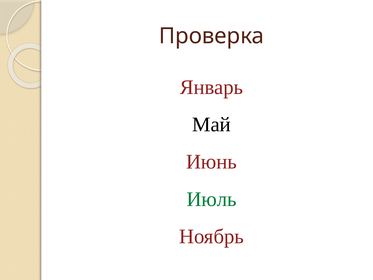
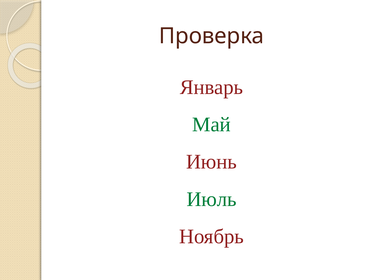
Май colour: black -> green
